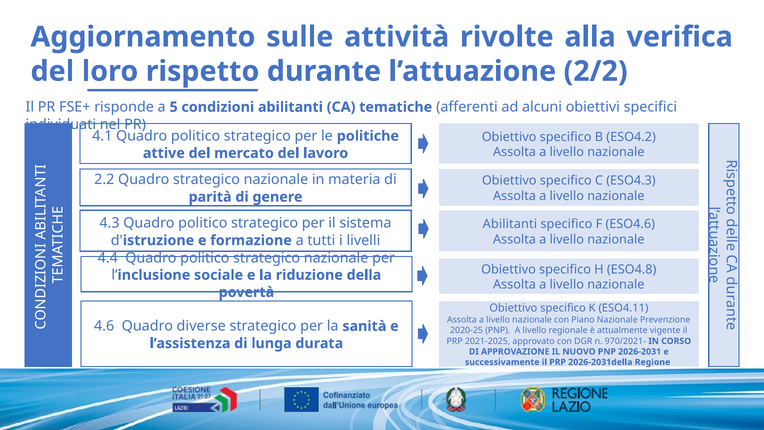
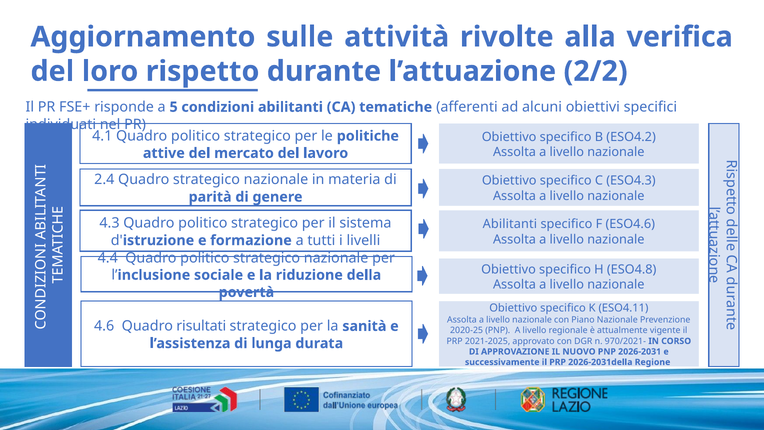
2.2: 2.2 -> 2.4
diverse: diverse -> risultati
